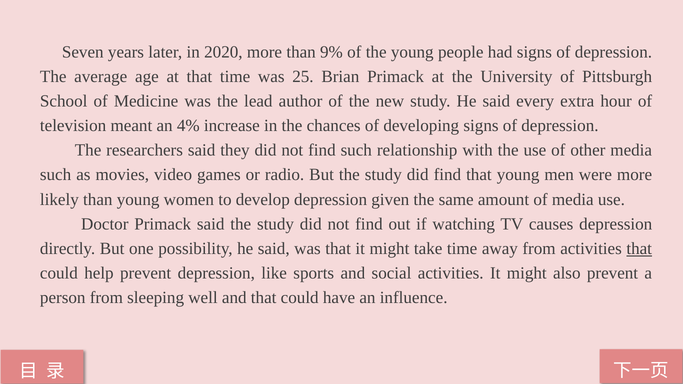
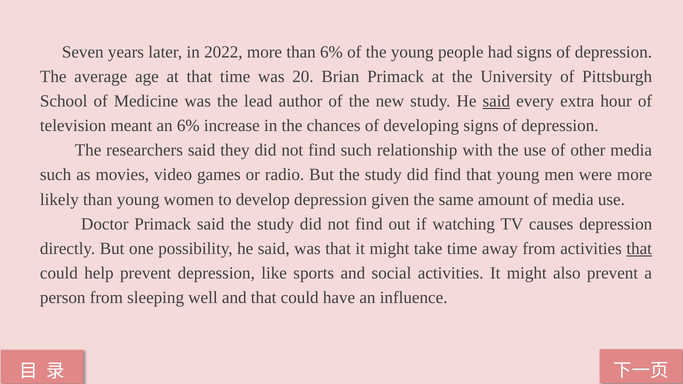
2020: 2020 -> 2022
than 9%: 9% -> 6%
25: 25 -> 20
said at (496, 101) underline: none -> present
an 4%: 4% -> 6%
